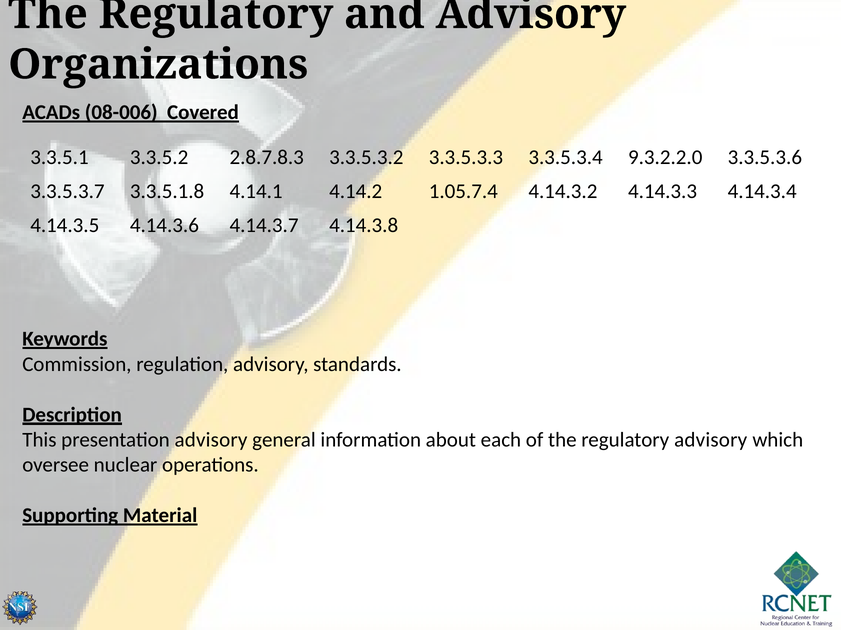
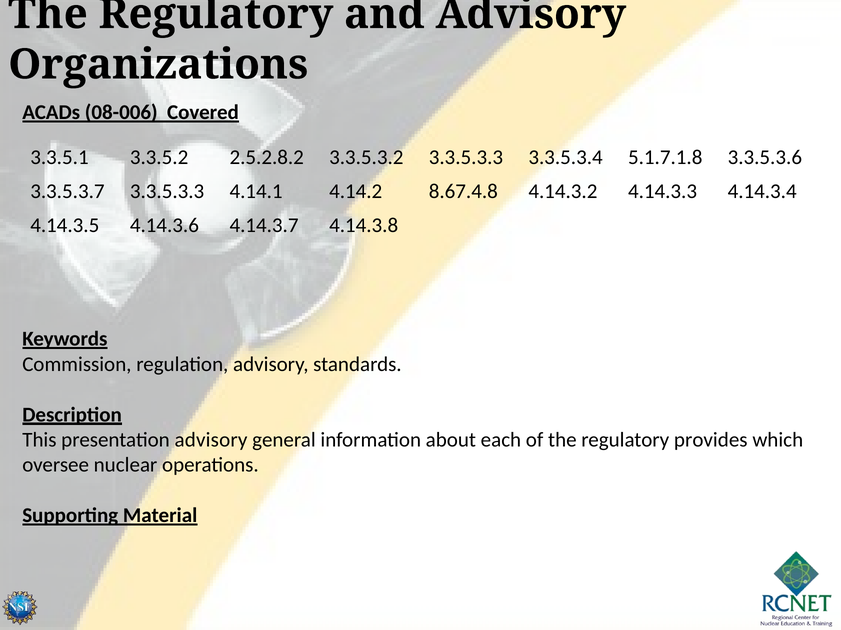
2.8.7.8.3: 2.8.7.8.3 -> 2.5.2.8.2
9.3.2.2.0: 9.3.2.2.0 -> 5.1.7.1.8
3.3.5.3.7 3.3.5.1.8: 3.3.5.1.8 -> 3.3.5.3.3
1.05.7.4: 1.05.7.4 -> 8.67.4.8
regulatory advisory: advisory -> provides
